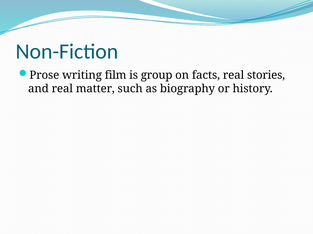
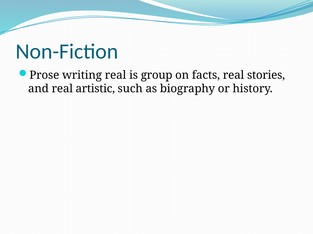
writing film: film -> real
matter: matter -> artistic
